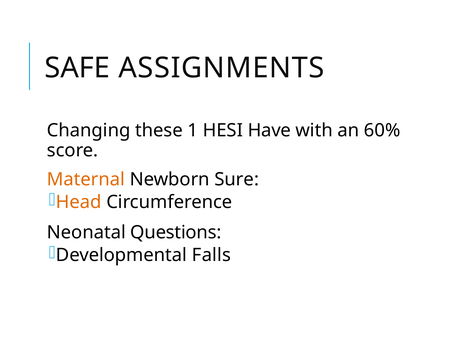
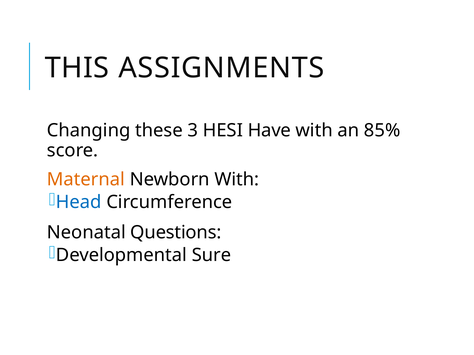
SAFE: SAFE -> THIS
1: 1 -> 3
60%: 60% -> 85%
Newborn Sure: Sure -> With
Head colour: orange -> blue
Falls: Falls -> Sure
